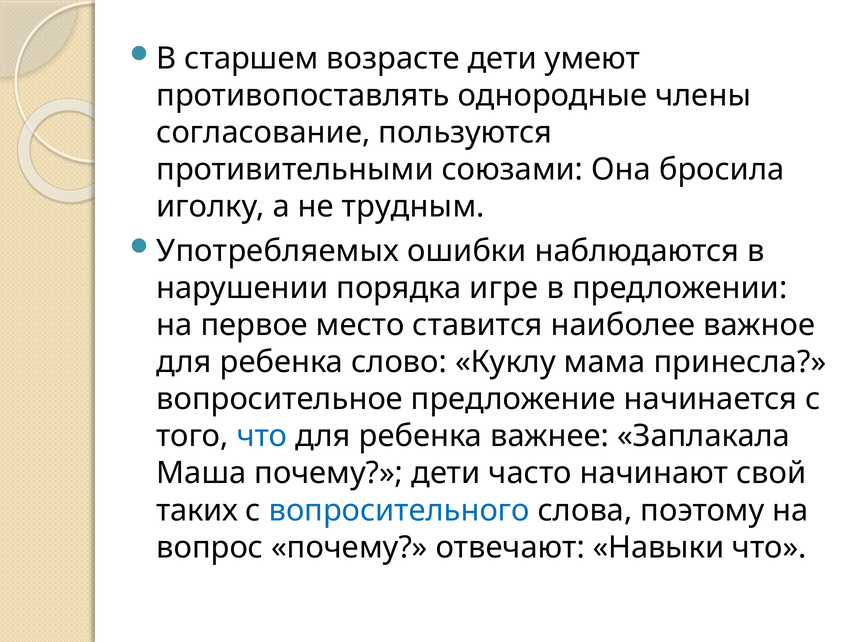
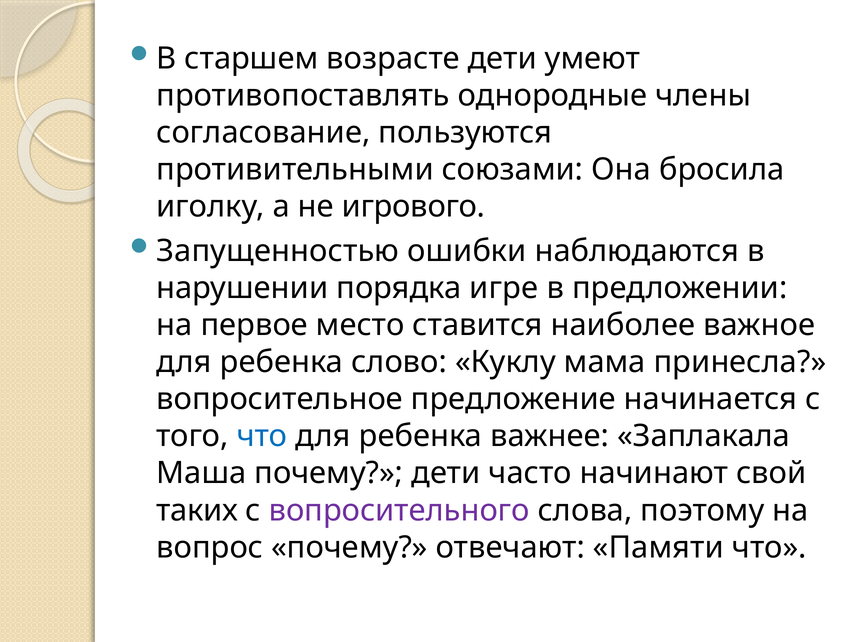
трудным: трудным -> игрового
Употребляемых: Употребляемых -> Запущенностью
вопросительного colour: blue -> purple
Навыки: Навыки -> Памяти
